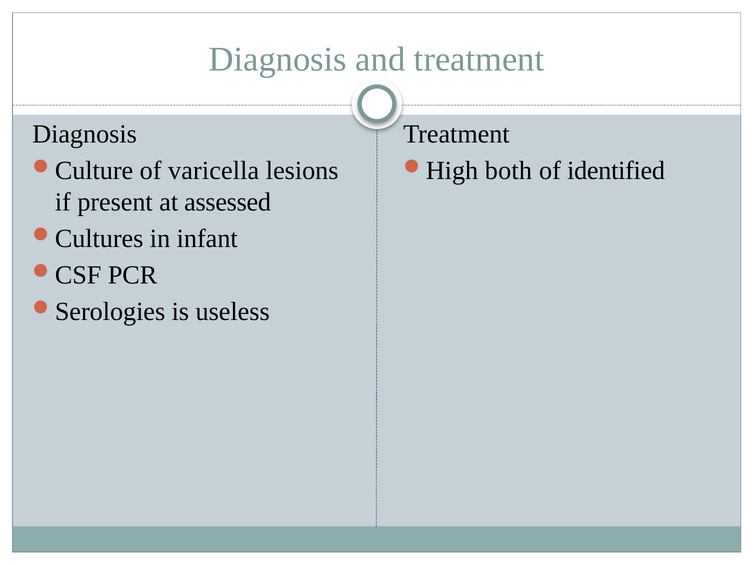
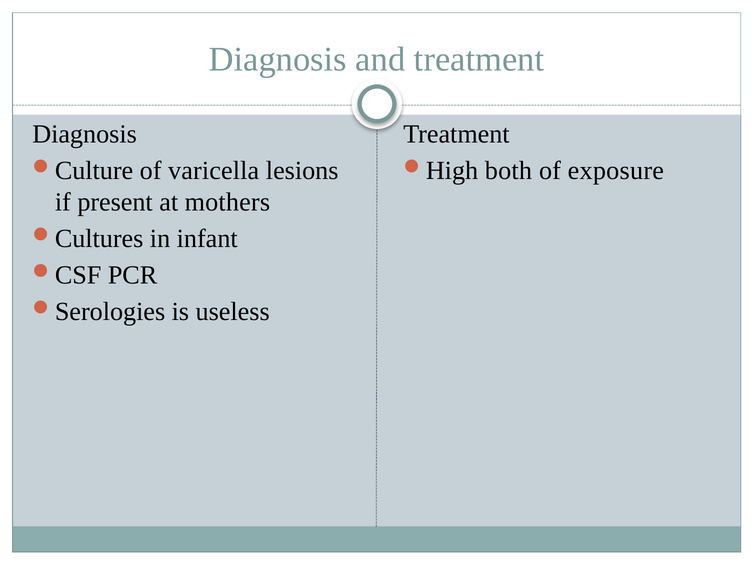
identified: identified -> exposure
assessed: assessed -> mothers
